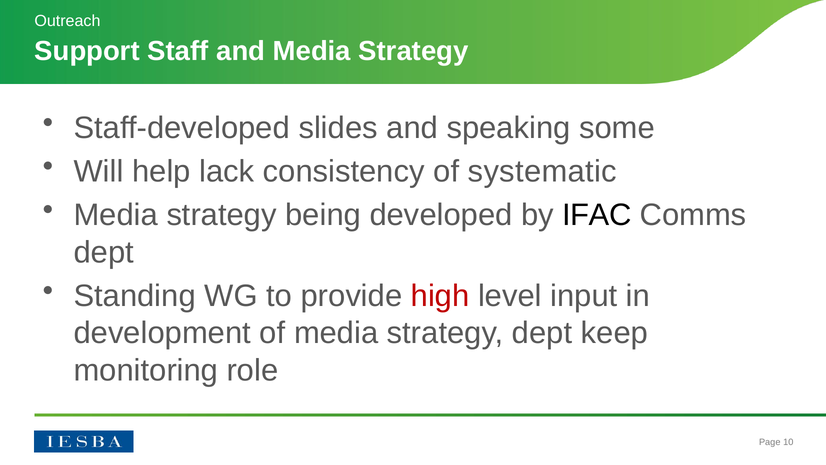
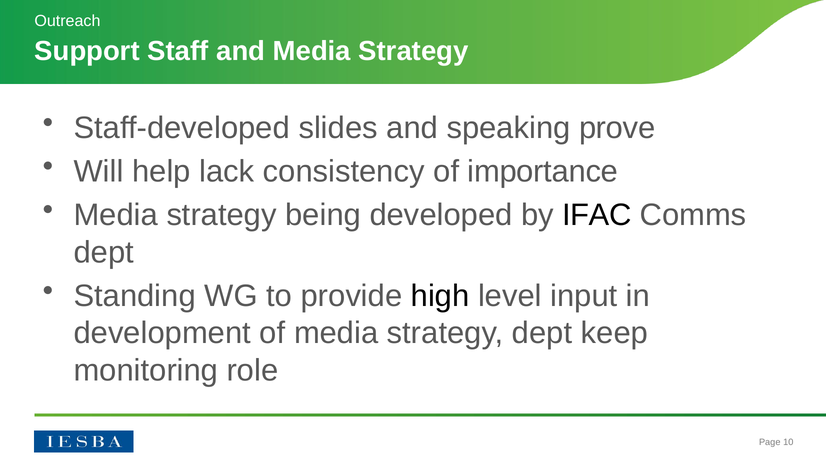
some: some -> prove
systematic: systematic -> importance
high colour: red -> black
